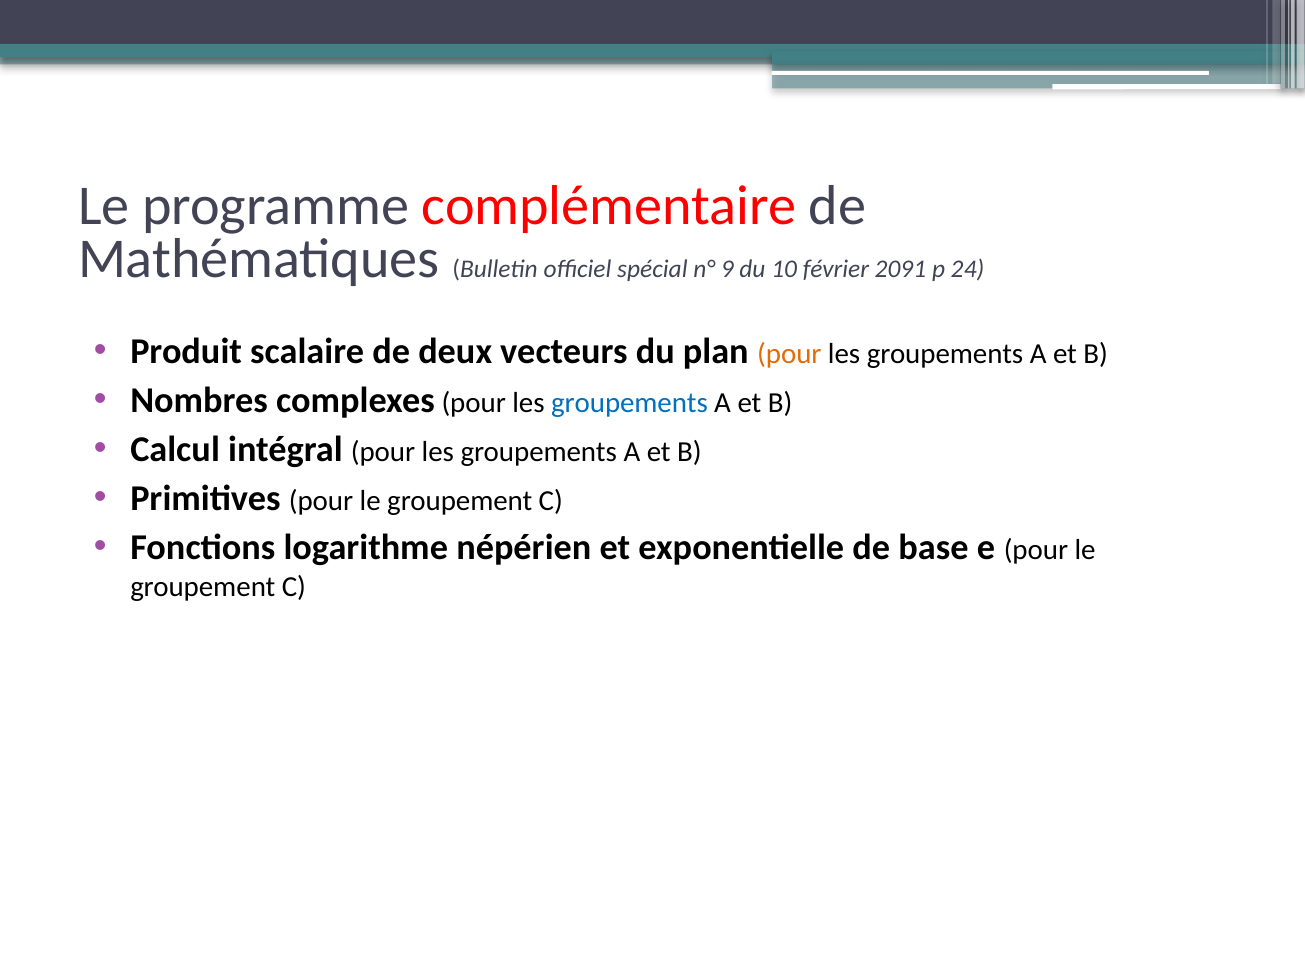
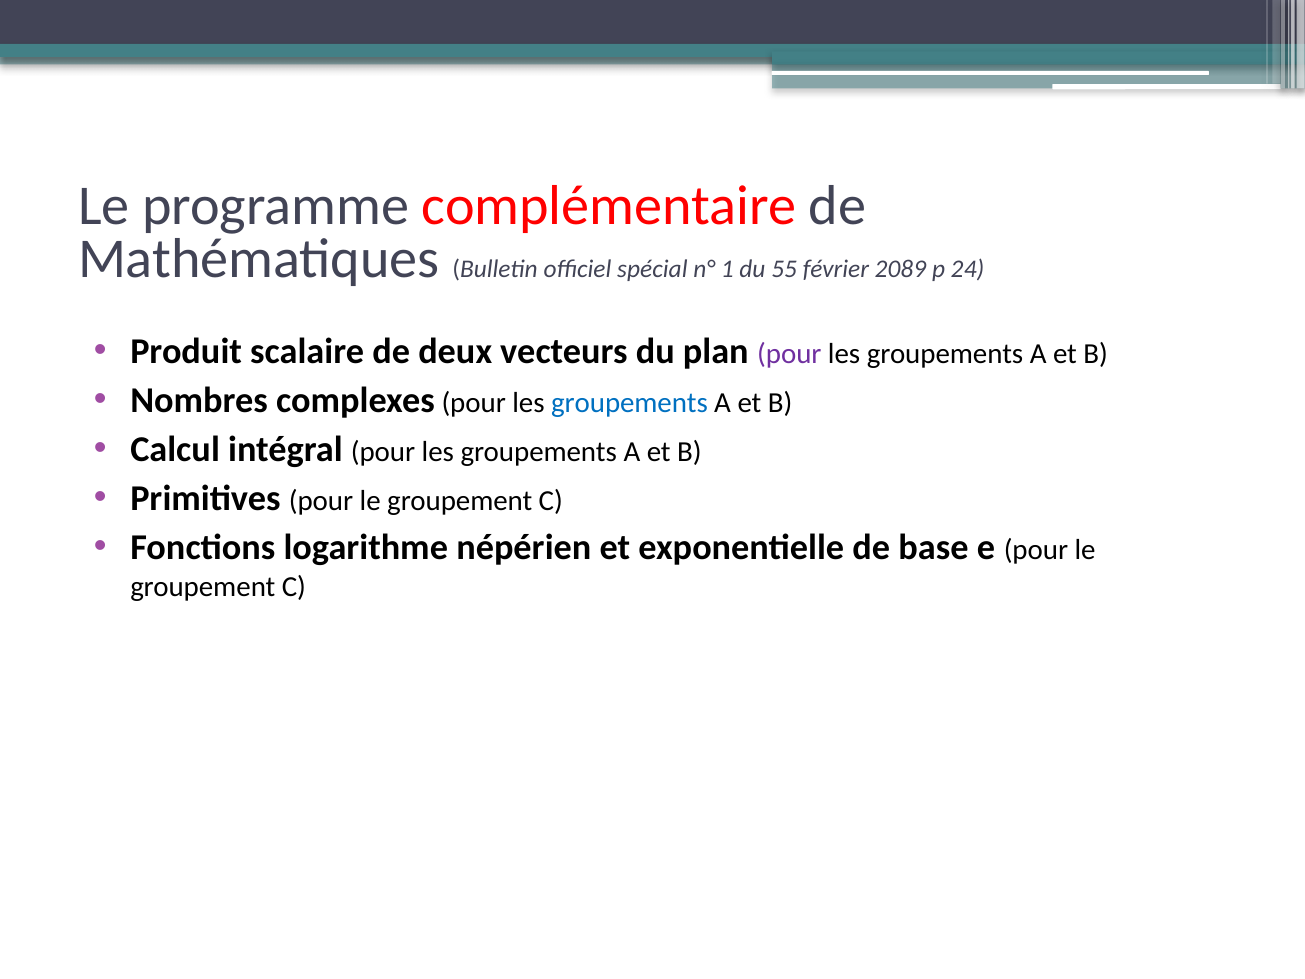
9: 9 -> 1
10: 10 -> 55
2091: 2091 -> 2089
pour at (789, 354) colour: orange -> purple
